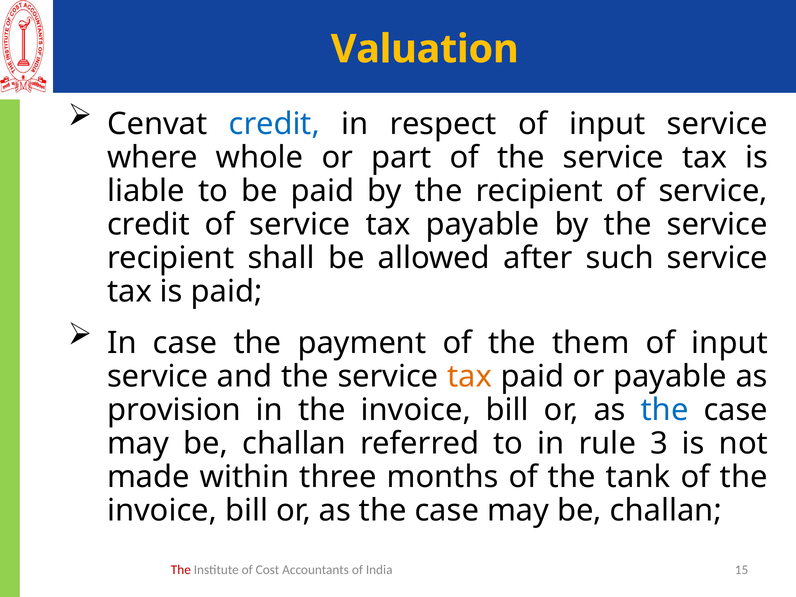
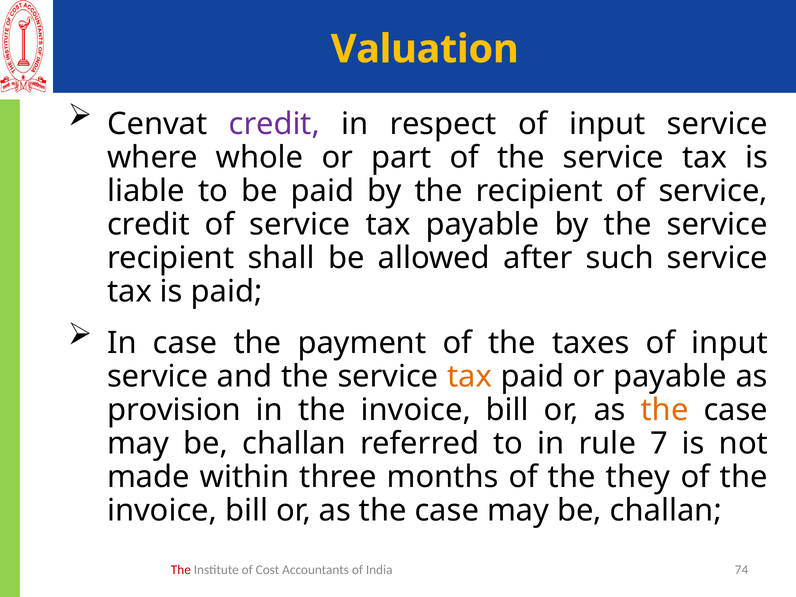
credit at (274, 124) colour: blue -> purple
them: them -> taxes
the at (665, 410) colour: blue -> orange
3: 3 -> 7
tank: tank -> they
15: 15 -> 74
